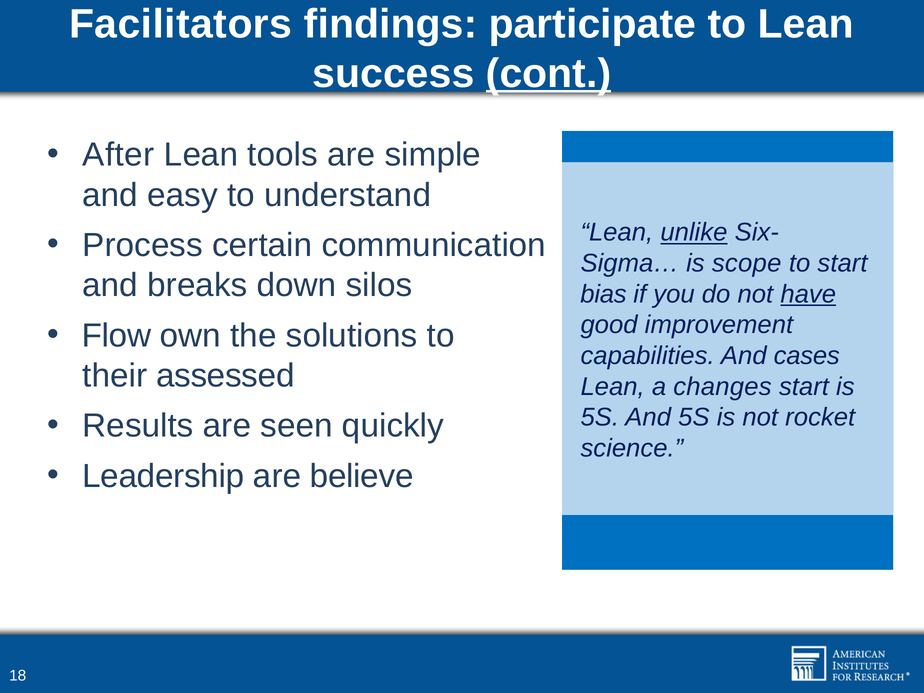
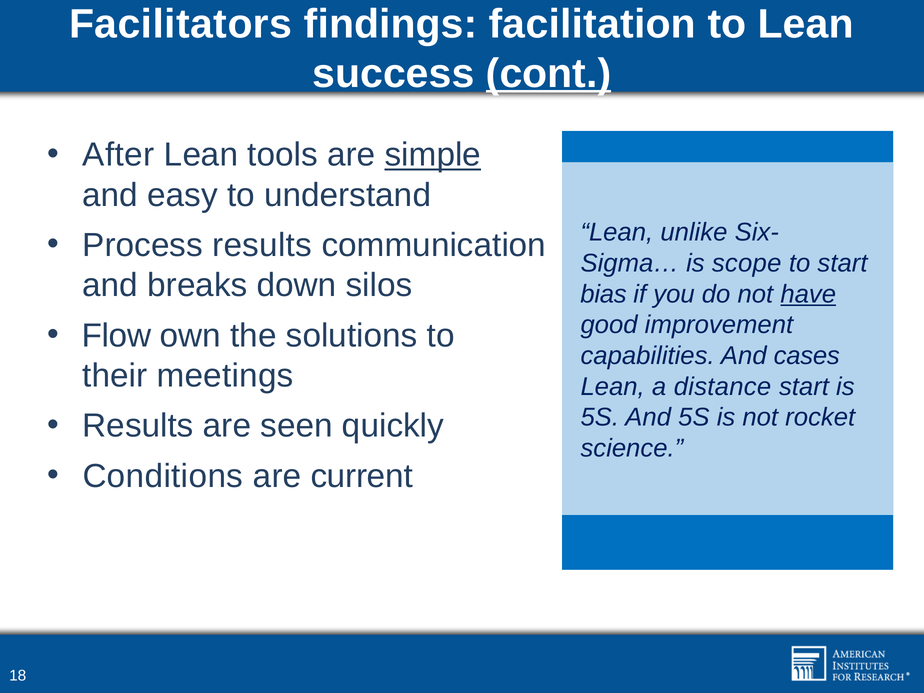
participate: participate -> facilitation
simple underline: none -> present
unlike underline: present -> none
Process certain: certain -> results
assessed: assessed -> meetings
changes: changes -> distance
Leadership: Leadership -> Conditions
believe: believe -> current
